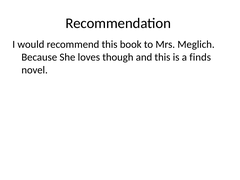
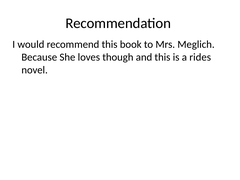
finds: finds -> rides
